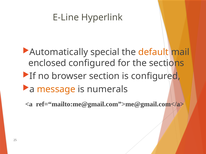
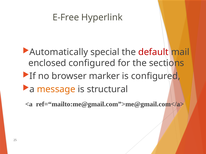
E-Line: E-Line -> E-Free
default colour: orange -> red
section: section -> marker
numerals: numerals -> structural
